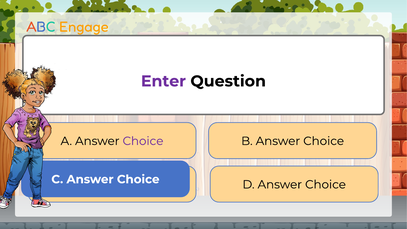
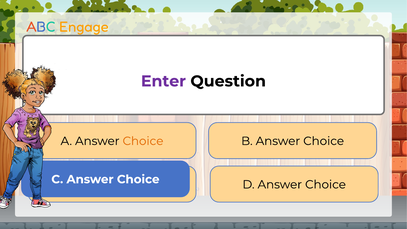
Choice at (143, 141) colour: purple -> orange
